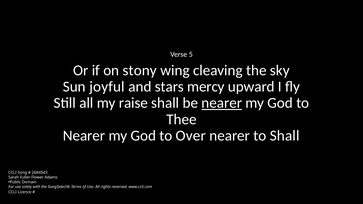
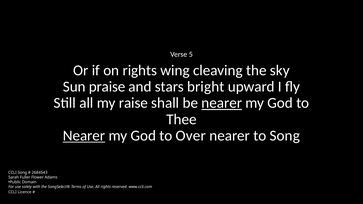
on stony: stony -> rights
joyful: joyful -> praise
mercy: mercy -> bright
Nearer at (84, 136) underline: none -> present
to Shall: Shall -> Song
